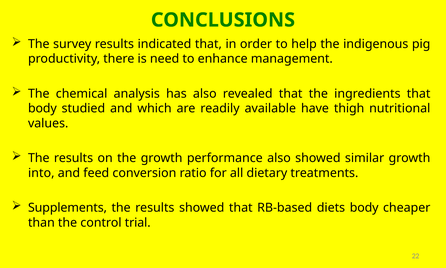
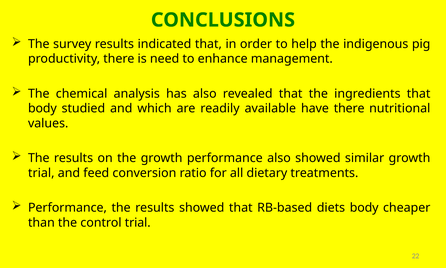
have thigh: thigh -> there
into at (41, 173): into -> trial
Supplements at (67, 207): Supplements -> Performance
